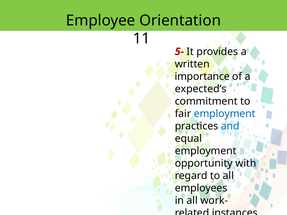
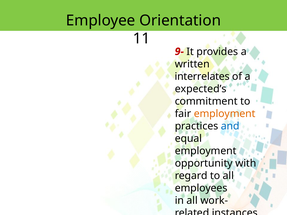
5-: 5- -> 9-
importance: importance -> interrelates
employment at (225, 114) colour: blue -> orange
